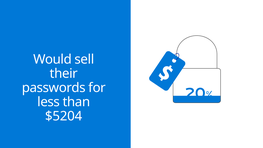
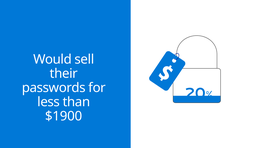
$5204: $5204 -> $1900
